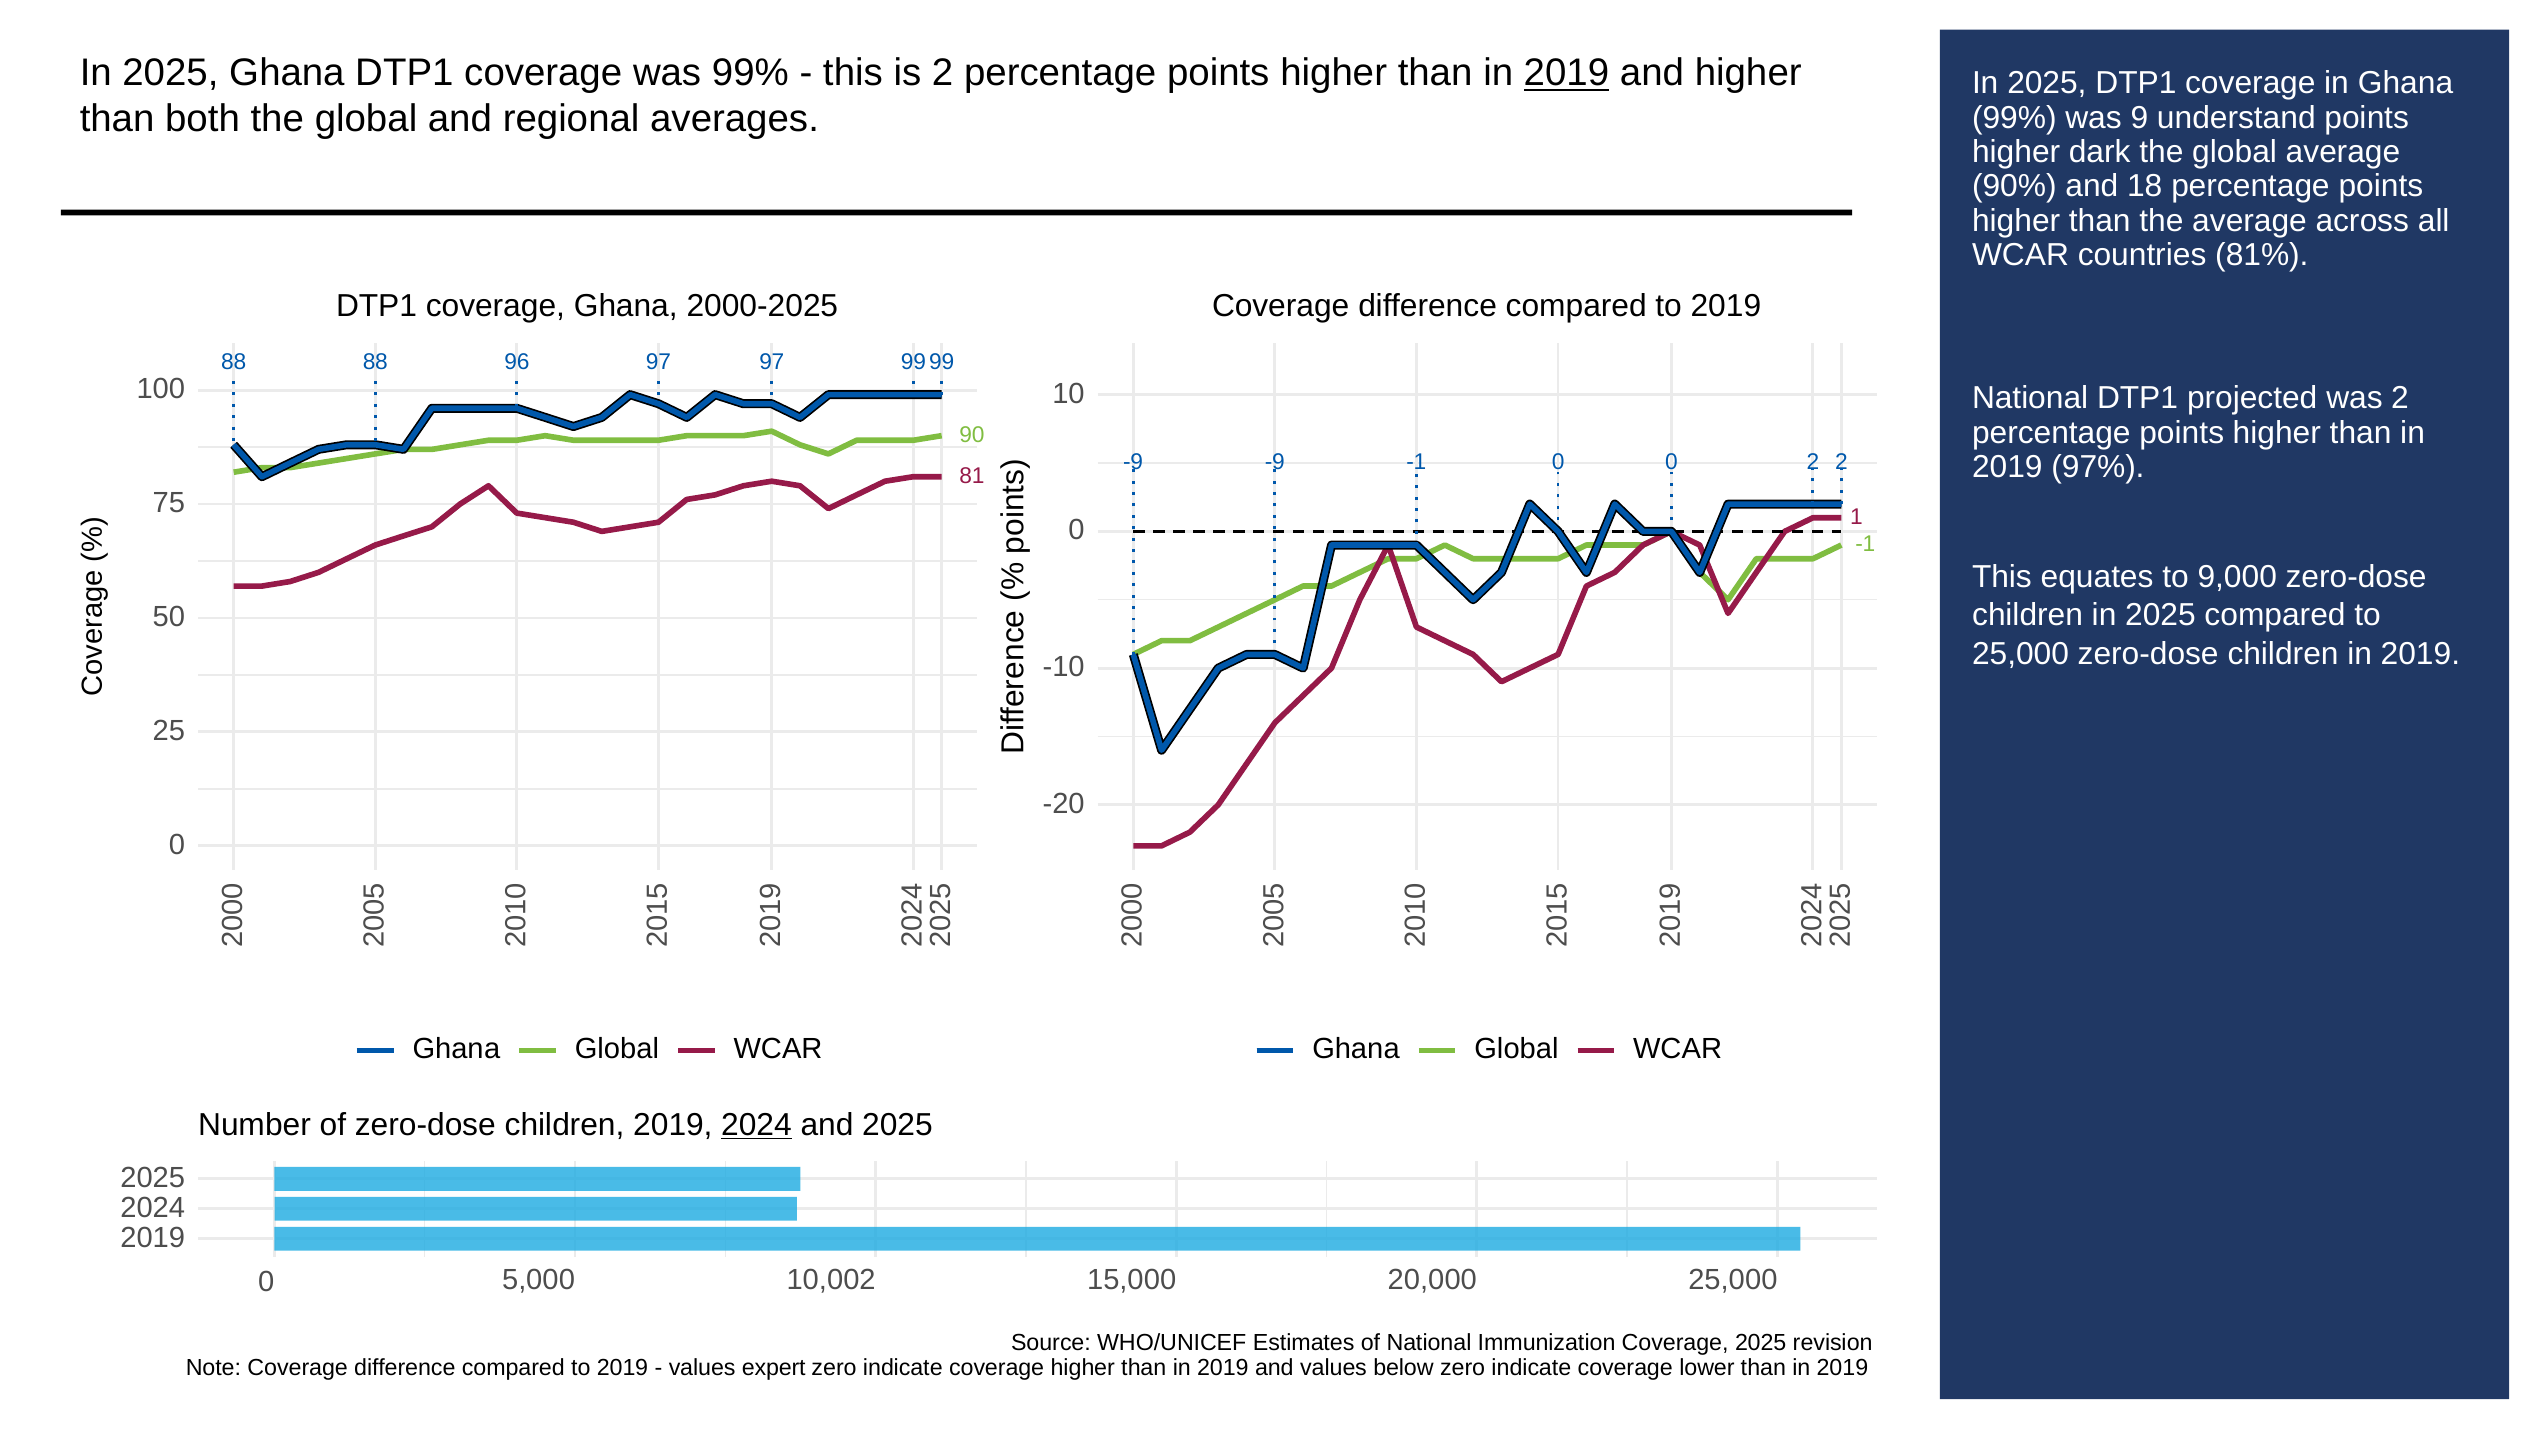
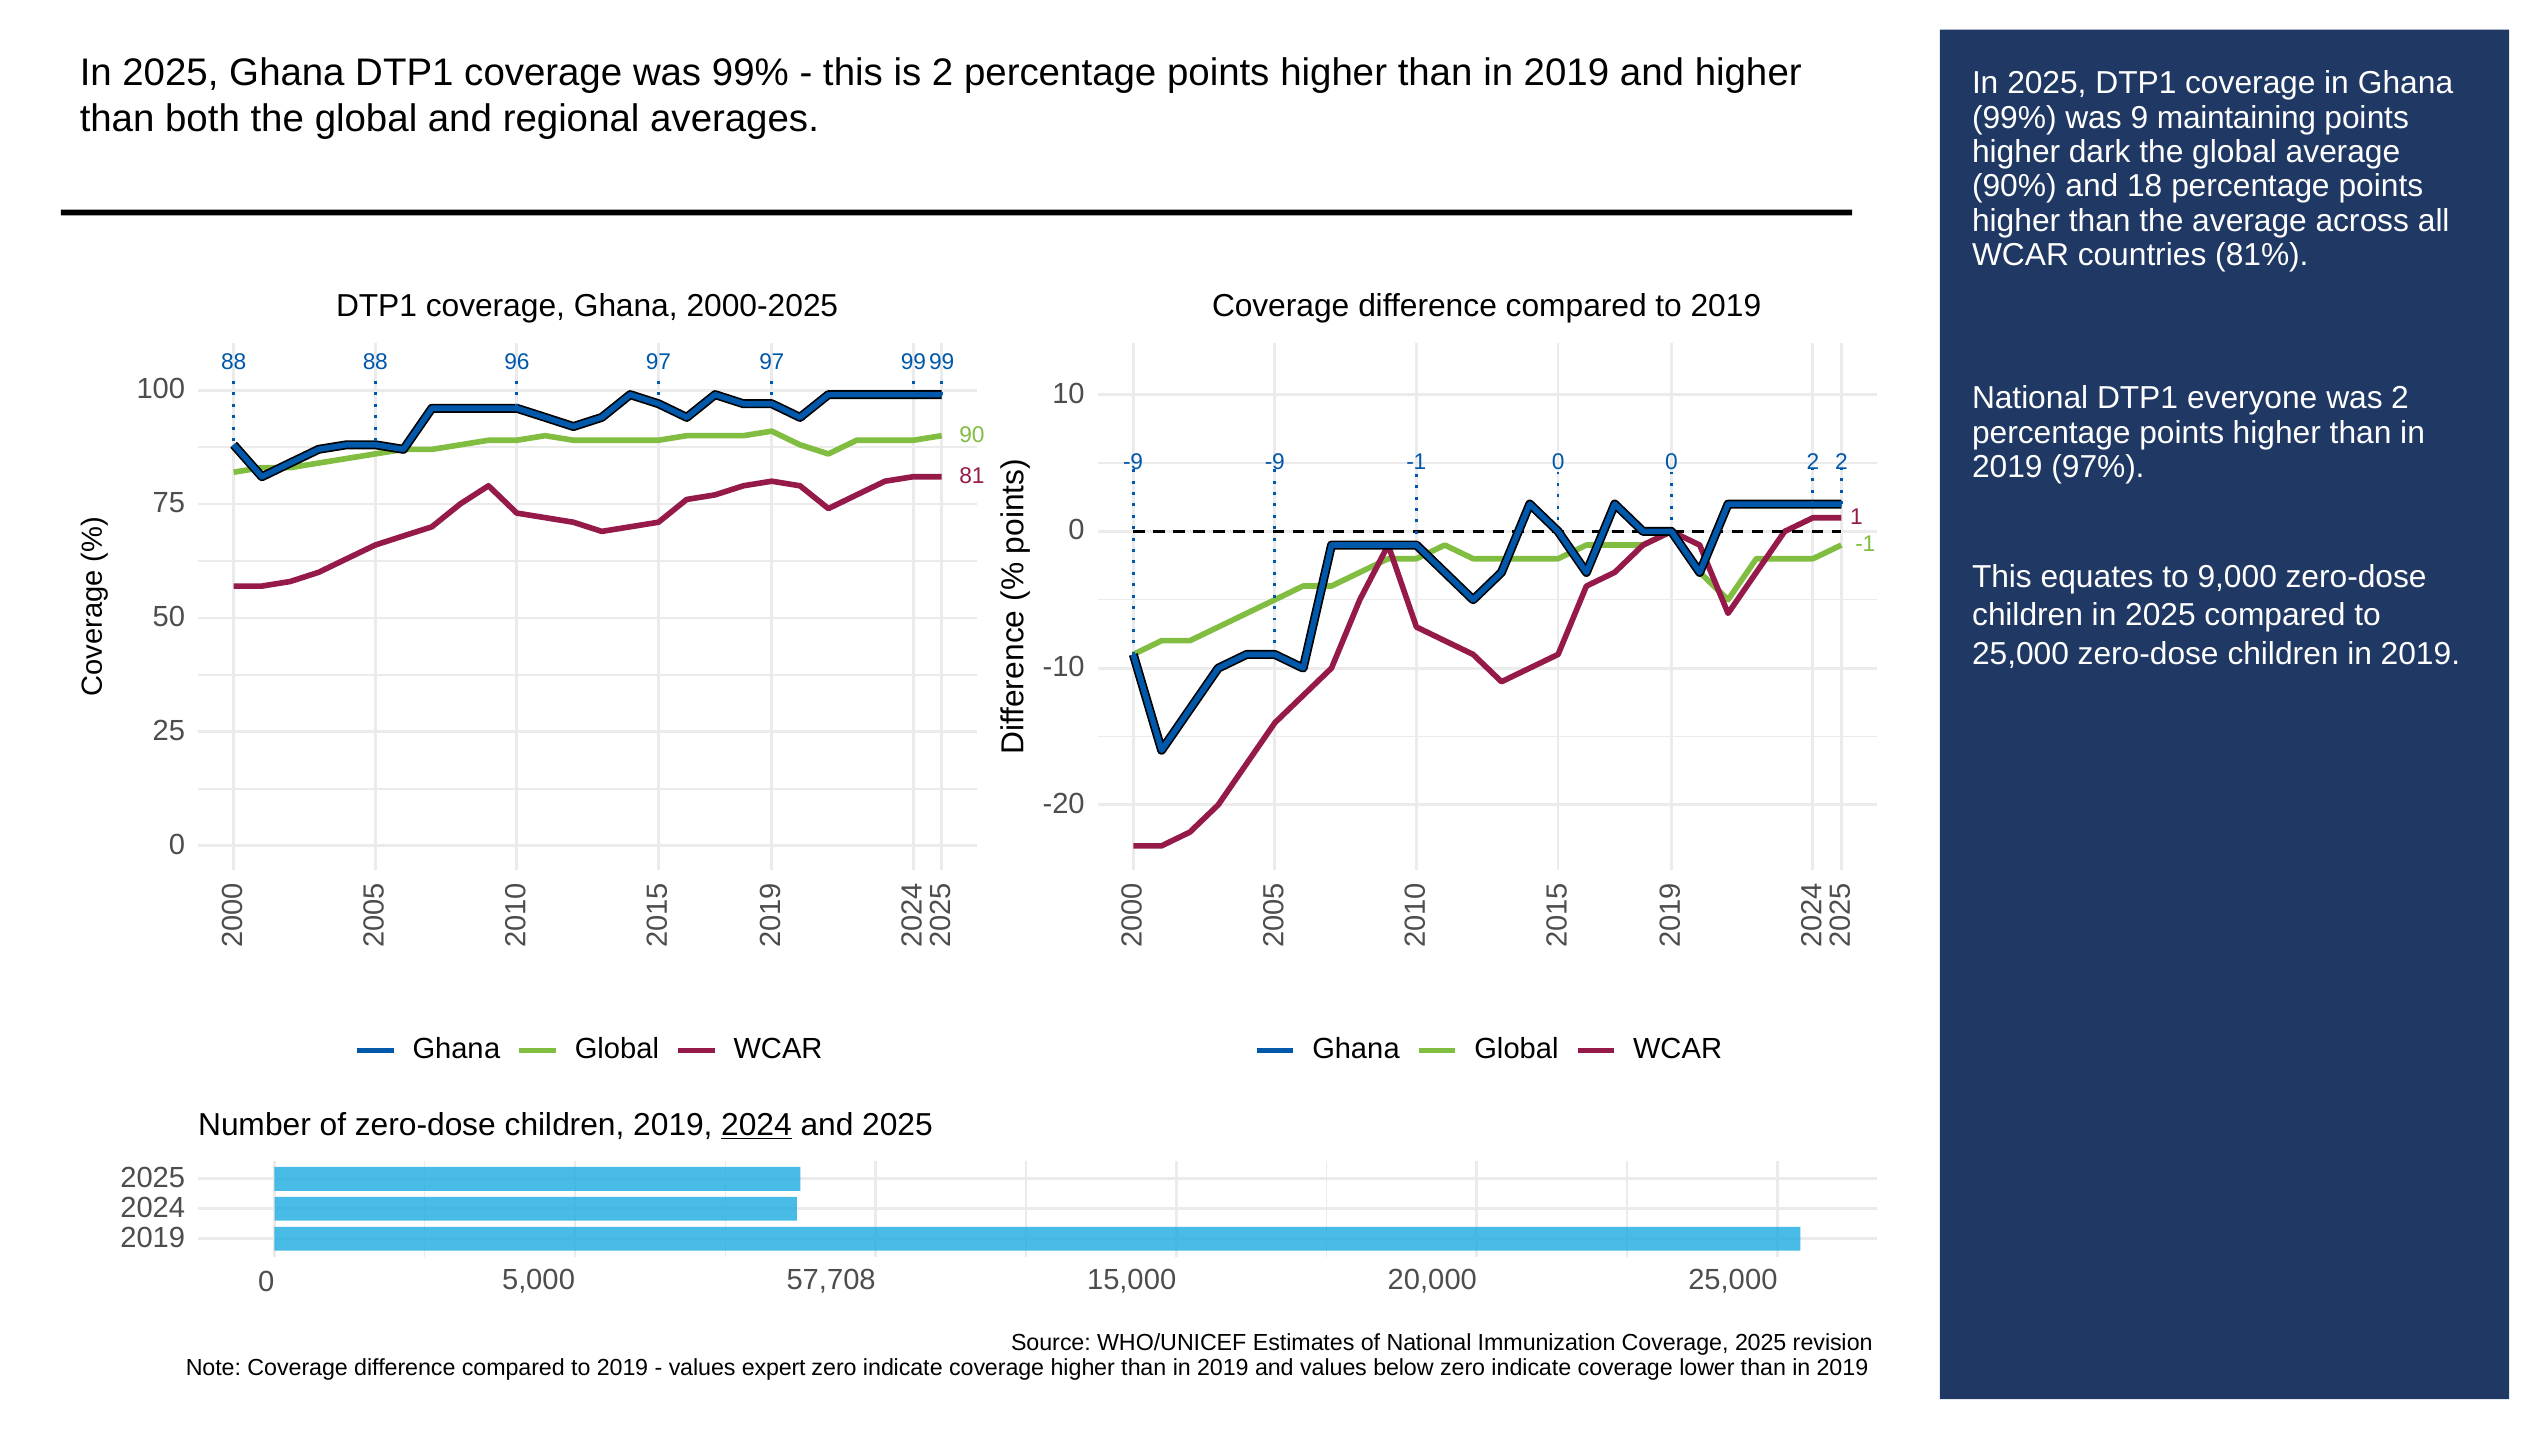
2019 at (1566, 73) underline: present -> none
understand: understand -> maintaining
projected: projected -> everyone
10,002: 10,002 -> 57,708
